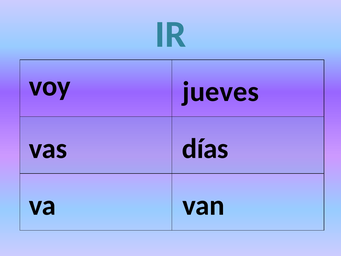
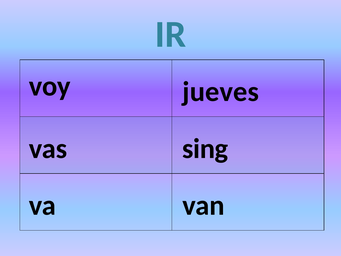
días: días -> sing
